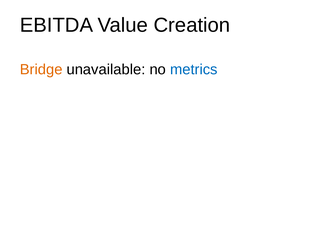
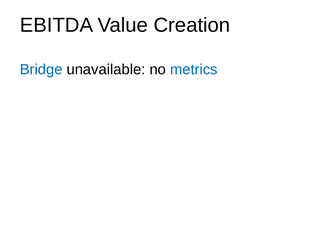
Bridge colour: orange -> blue
